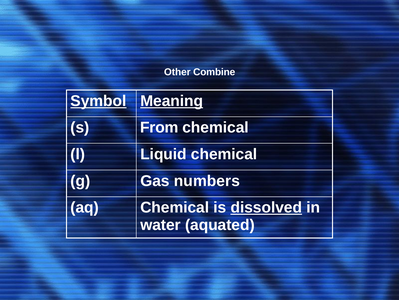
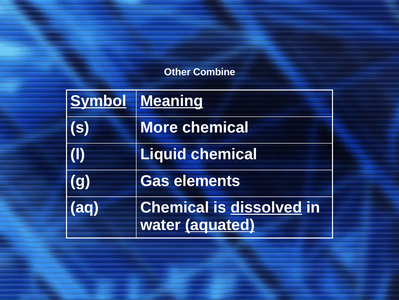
From: From -> More
numbers: numbers -> elements
aquated underline: none -> present
